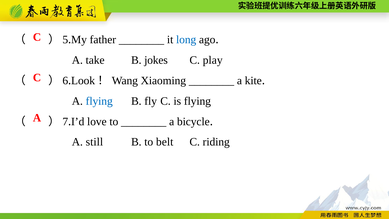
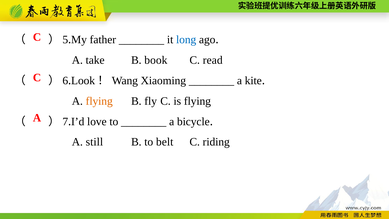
jokes: jokes -> book
play: play -> read
flying at (99, 101) colour: blue -> orange
